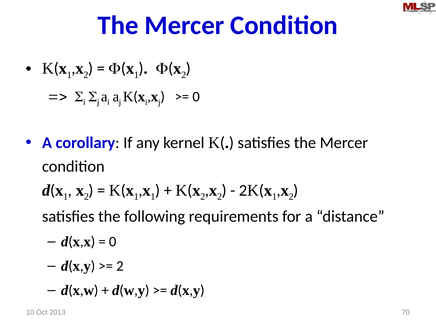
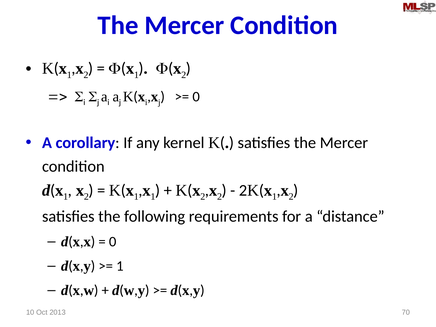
2 at (120, 266): 2 -> 1
